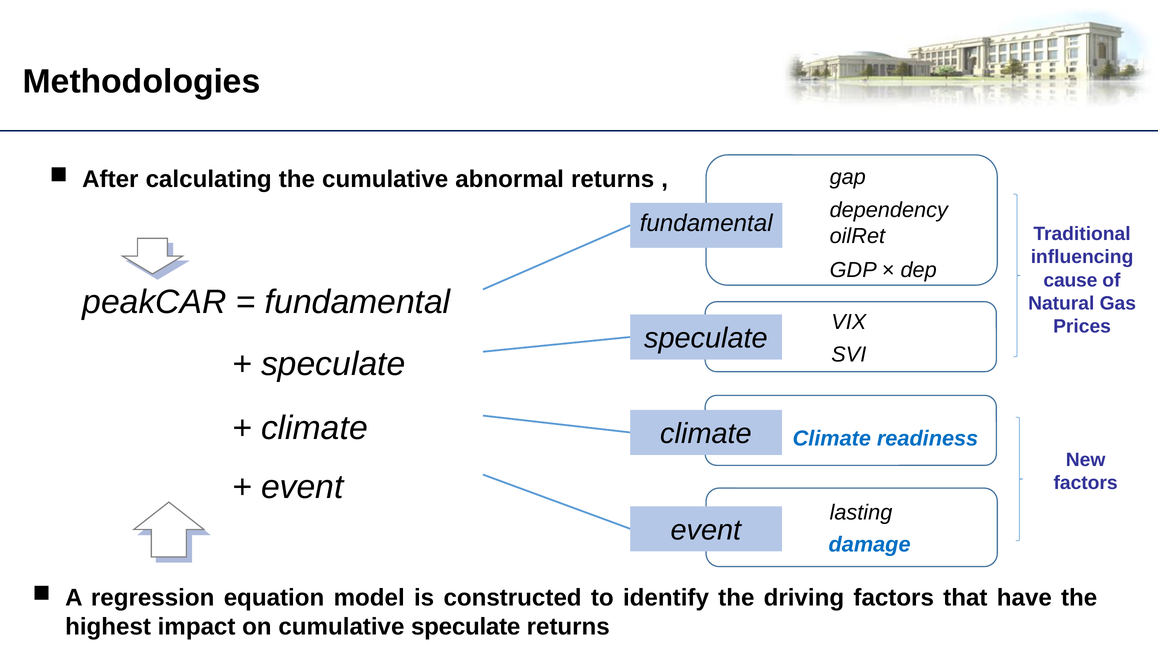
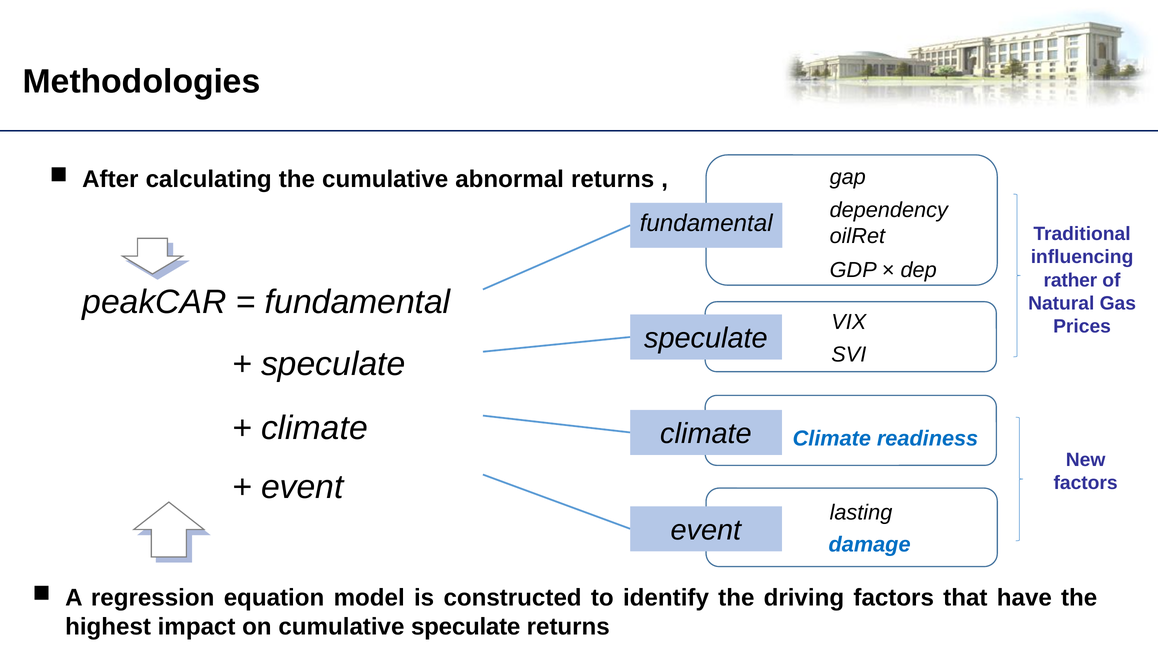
cause: cause -> rather
